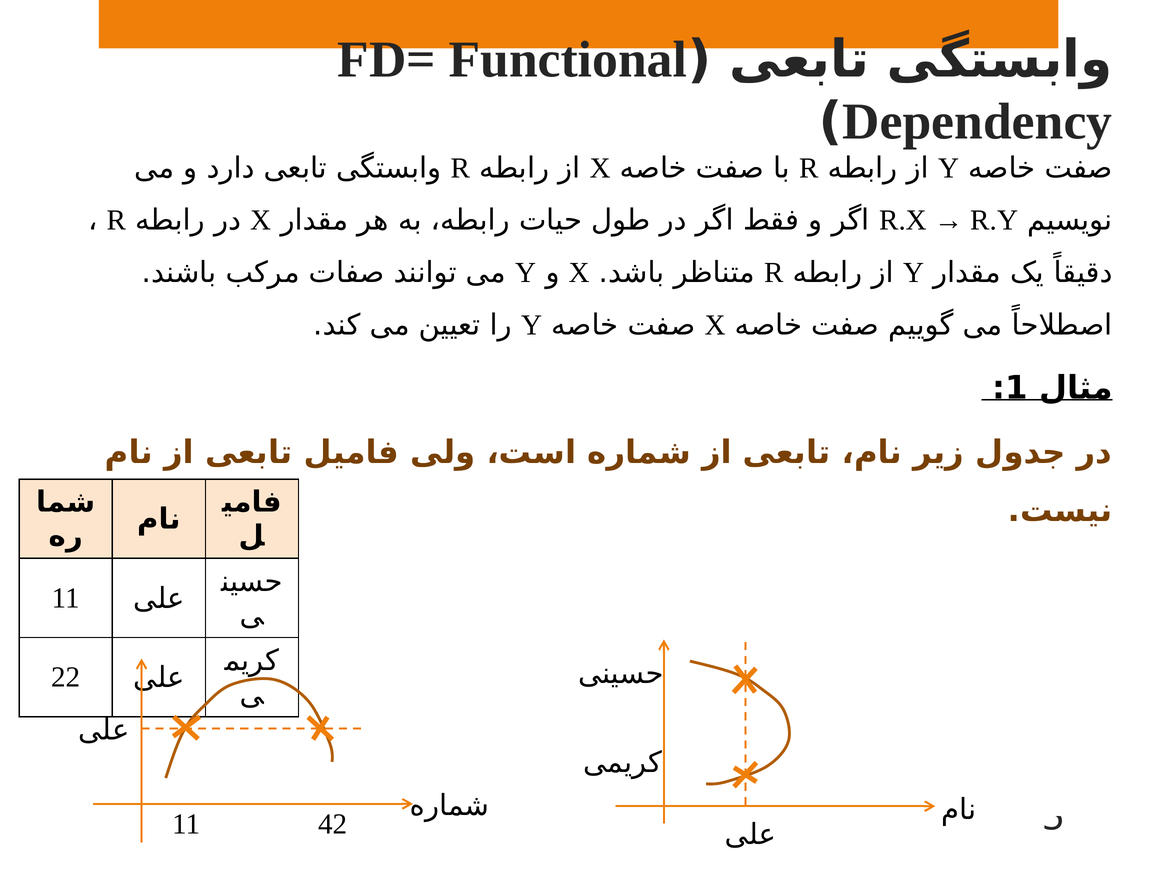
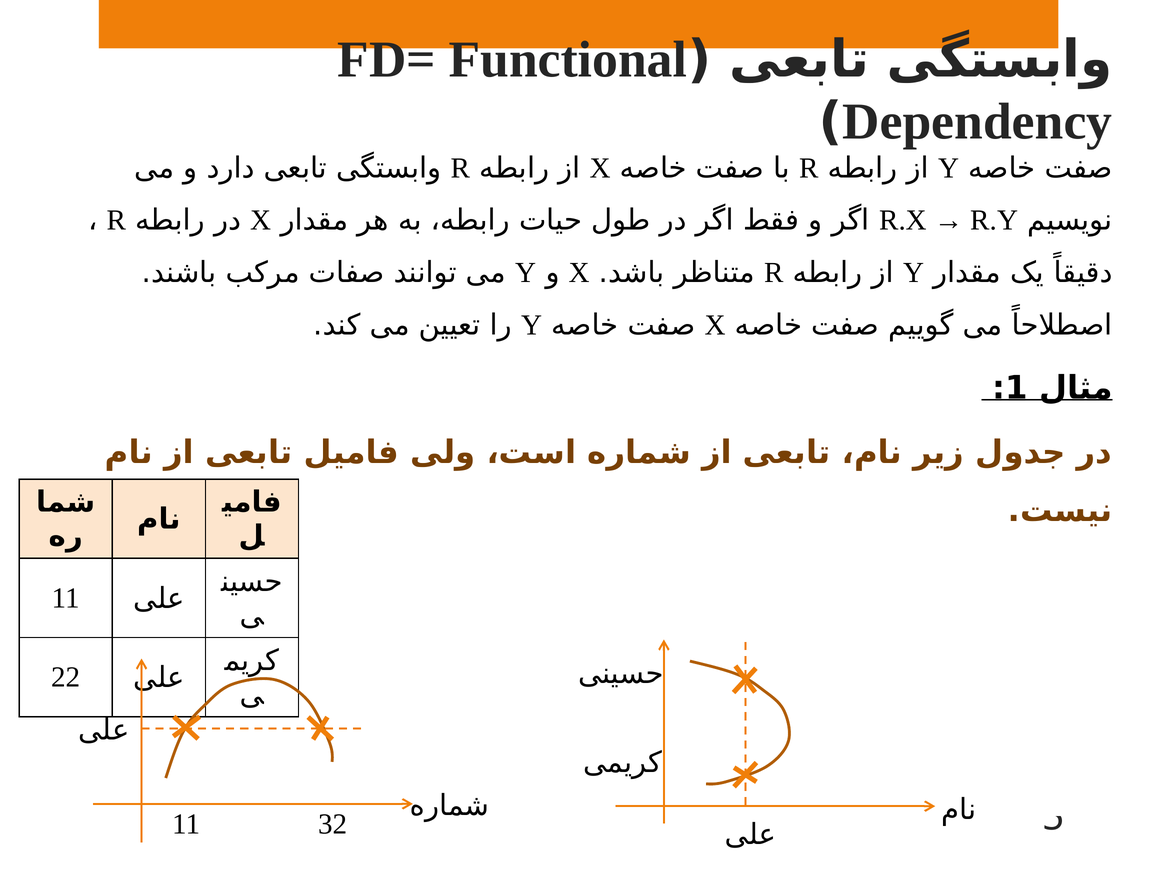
42: 42 -> 32
